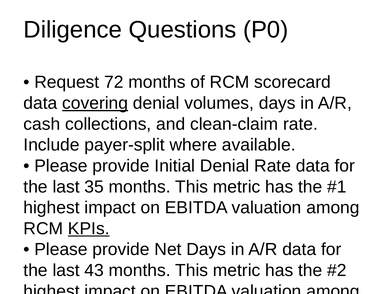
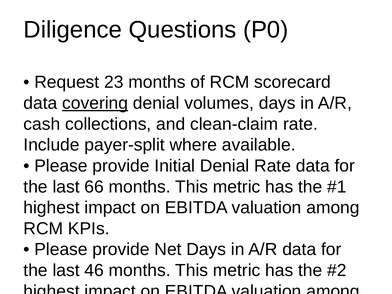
72: 72 -> 23
35: 35 -> 66
KPIs at (89, 229) underline: present -> none
43: 43 -> 46
